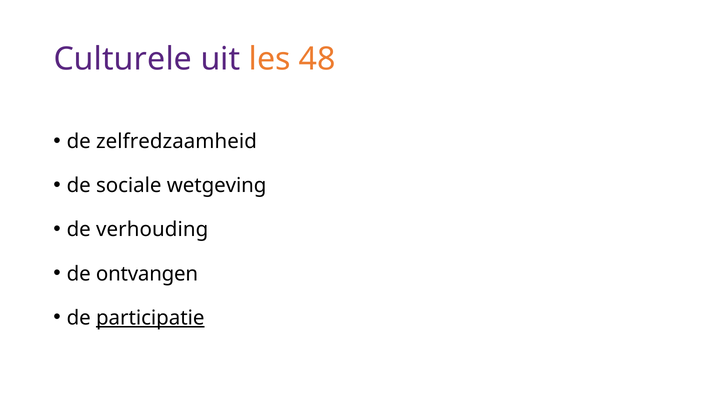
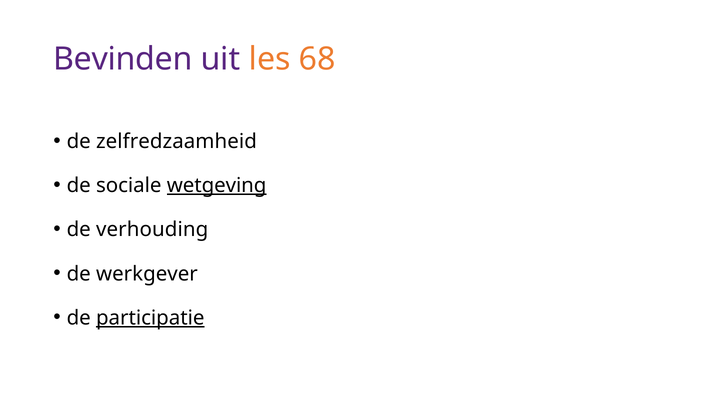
Culturele: Culturele -> Bevinden
48: 48 -> 68
wetgeving underline: none -> present
ontvangen: ontvangen -> werkgever
